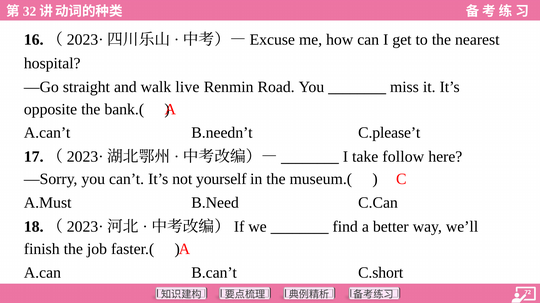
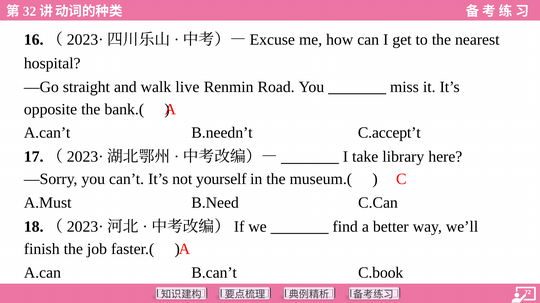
C.please’t: C.please’t -> C.accept’t
follow: follow -> library
C.short: C.short -> C.book
